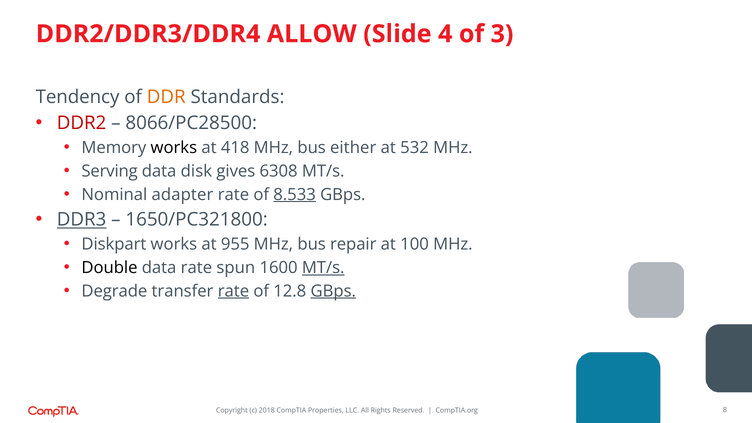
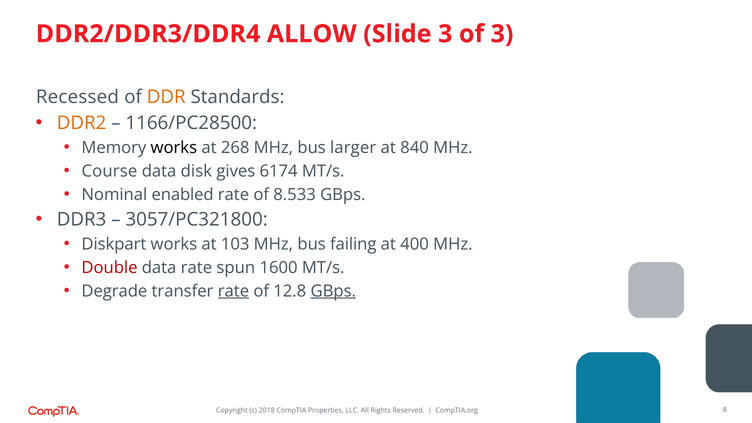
Slide 4: 4 -> 3
Tendency: Tendency -> Recessed
DDR2 colour: red -> orange
8066/PC28500: 8066/PC28500 -> 1166/PC28500
418: 418 -> 268
either: either -> larger
532: 532 -> 840
Serving: Serving -> Course
6308: 6308 -> 6174
adapter: adapter -> enabled
8.533 underline: present -> none
DDR3 underline: present -> none
1650/PC321800: 1650/PC321800 -> 3057/PC321800
955: 955 -> 103
repair: repair -> failing
100: 100 -> 400
Double colour: black -> red
MT/s at (323, 268) underline: present -> none
